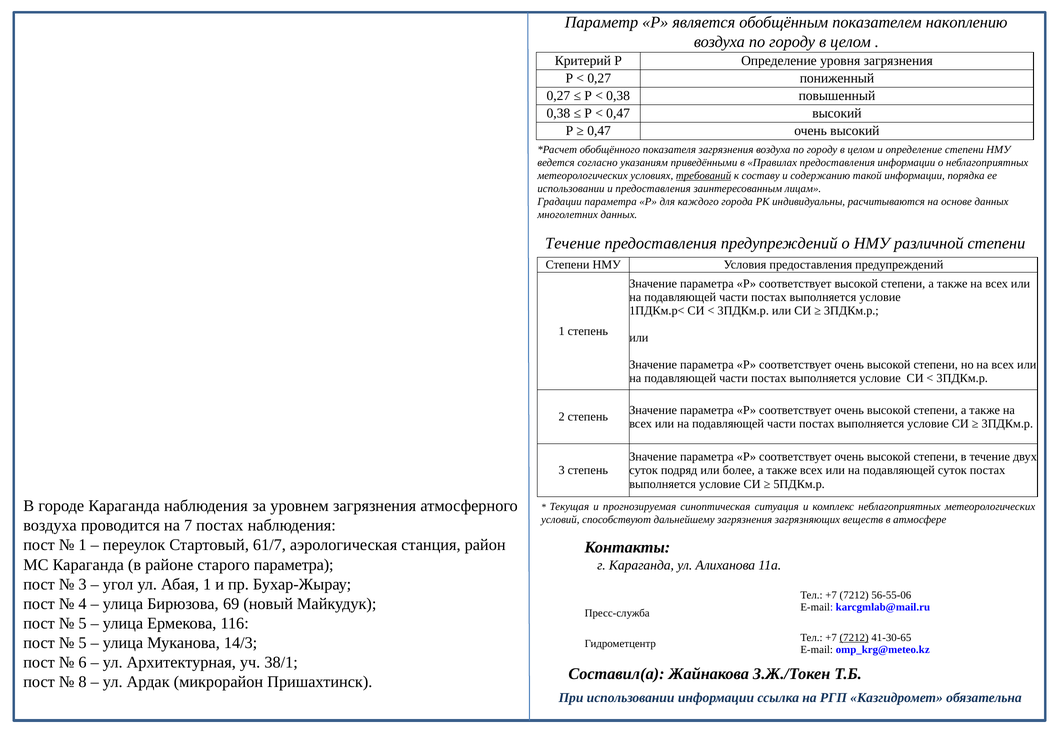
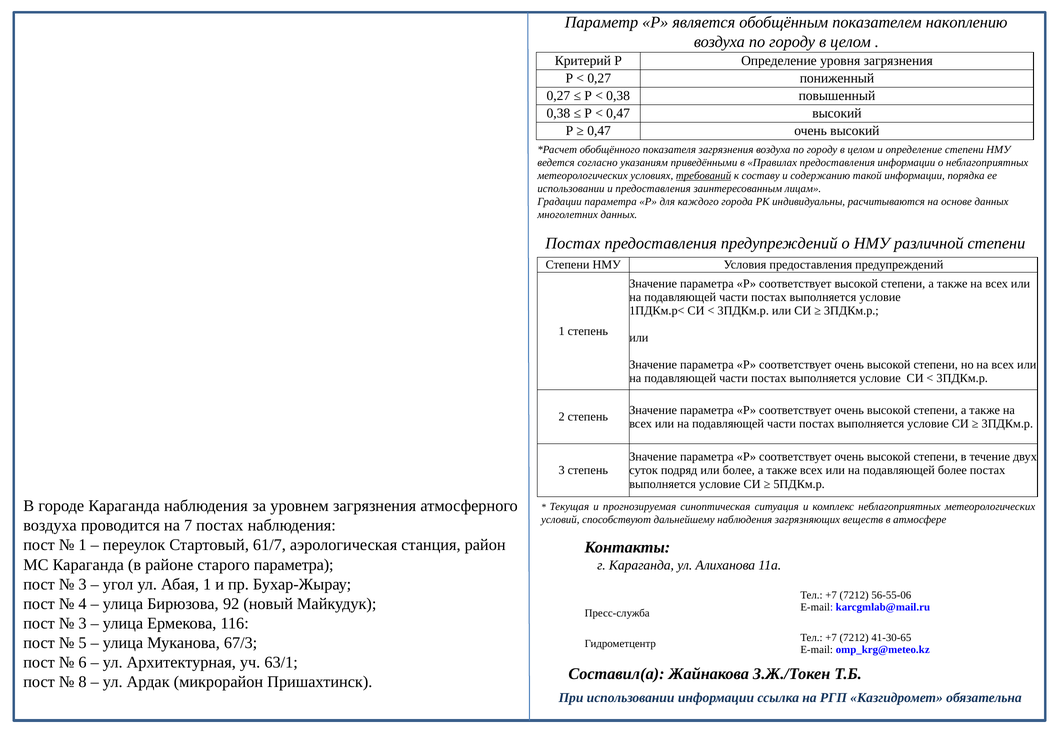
Течение at (573, 244): Течение -> Постах
подавляющей суток: суток -> более
дальнейшему загрязнения: загрязнения -> наблюдения
69: 69 -> 92
5 at (83, 623): 5 -> 3
7212 at (854, 638) underline: present -> none
14/3: 14/3 -> 67/3
38/1: 38/1 -> 63/1
